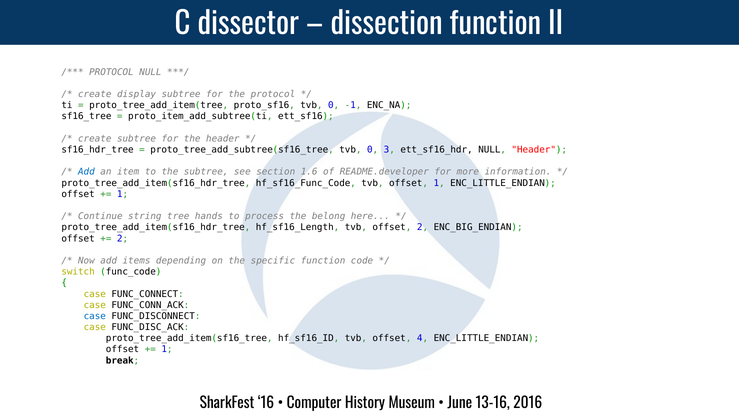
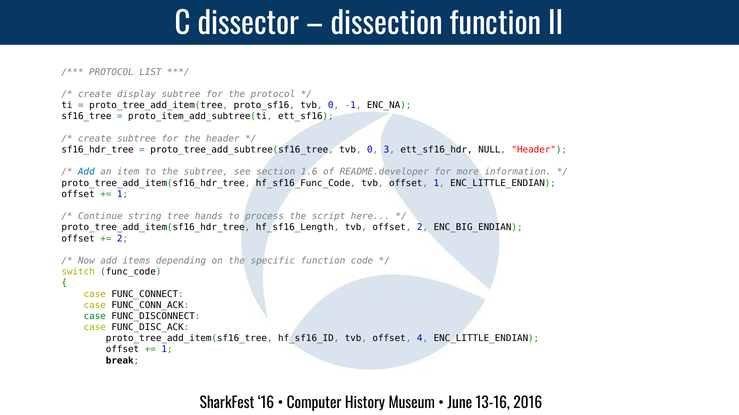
PROTOCOL NULL: NULL -> LIST
belong: belong -> script
case at (95, 317) colour: blue -> green
